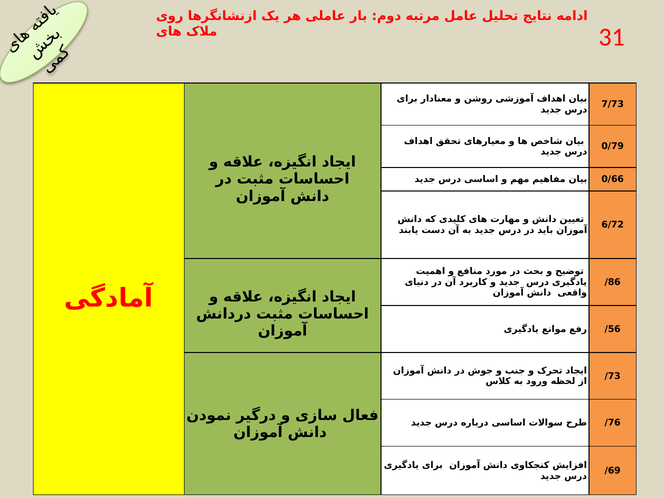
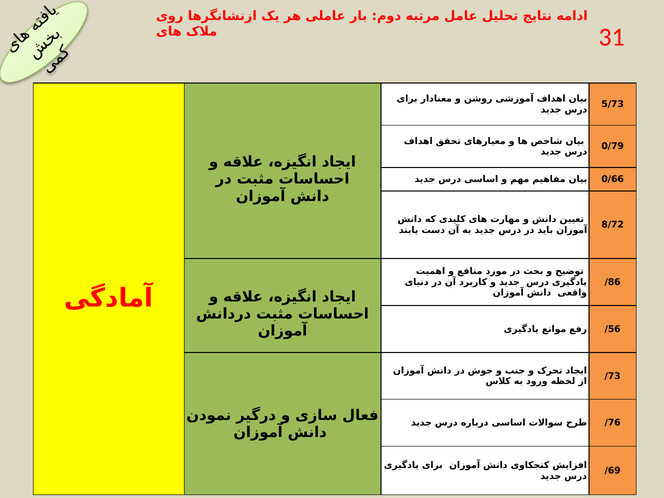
7/73: 7/73 -> 5/73
6/72: 6/72 -> 8/72
